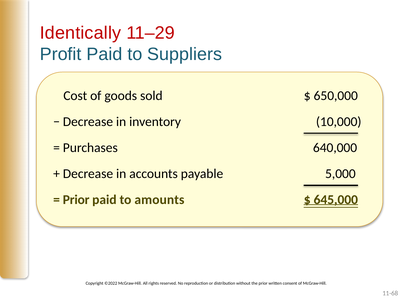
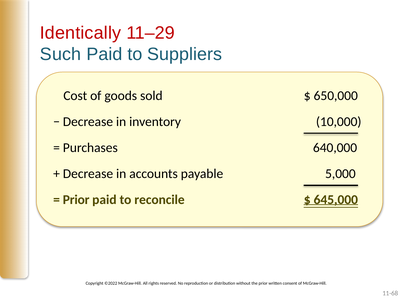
Profit: Profit -> Such
amounts: amounts -> reconcile
